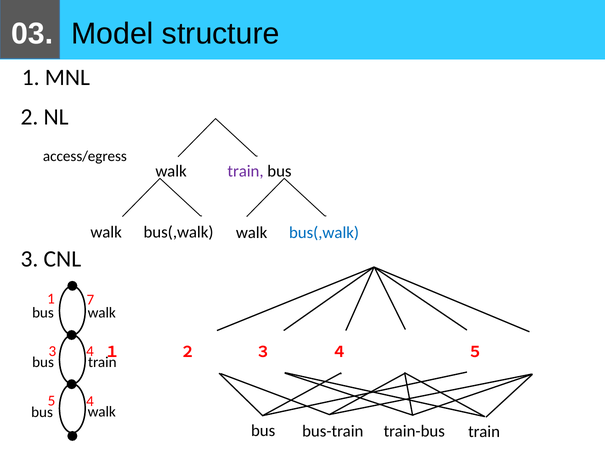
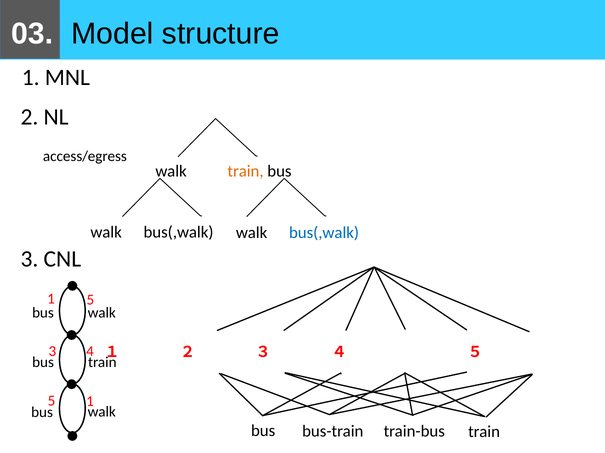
train at (246, 171) colour: purple -> orange
1 7: 7 -> 5
5 4: 4 -> 1
